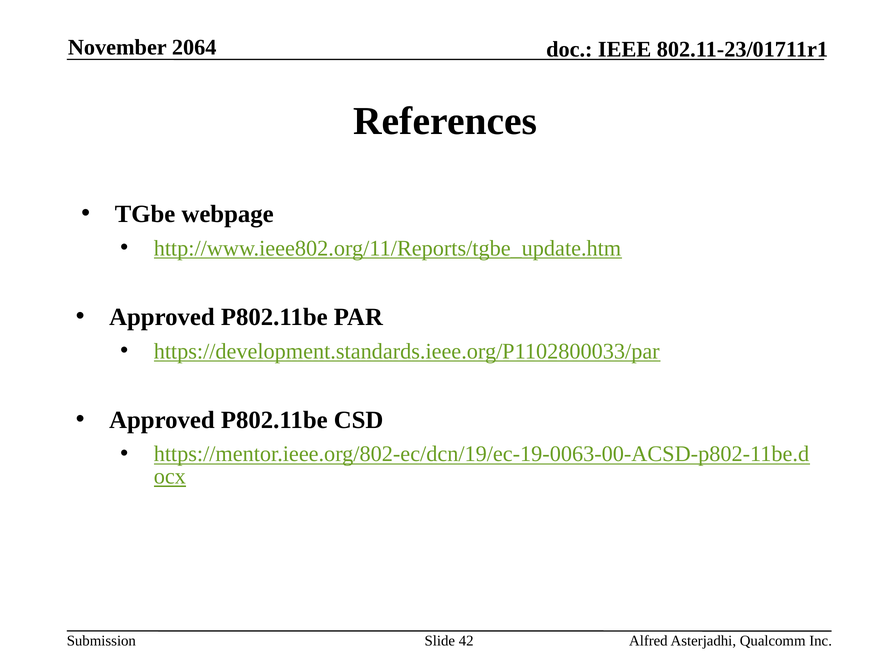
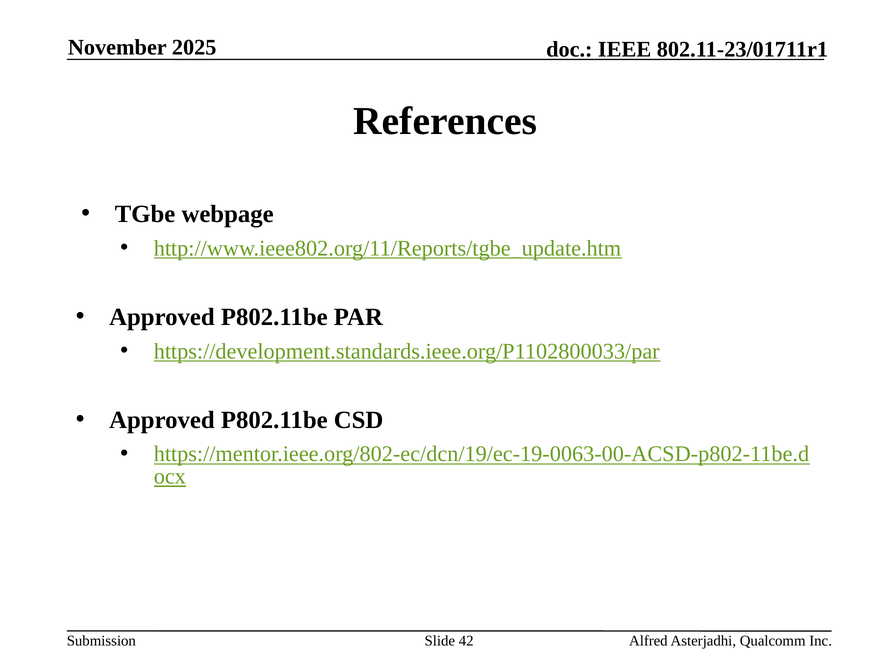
2064: 2064 -> 2025
